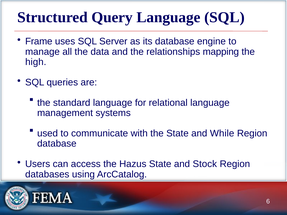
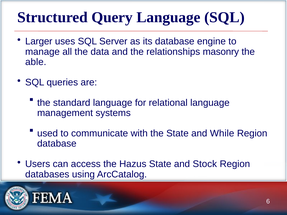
Frame: Frame -> Larger
mapping: mapping -> masonry
high: high -> able
